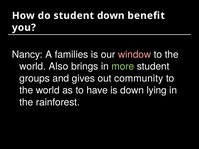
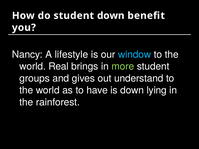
families: families -> lifestyle
window colour: pink -> light blue
Also: Also -> Real
community: community -> understand
